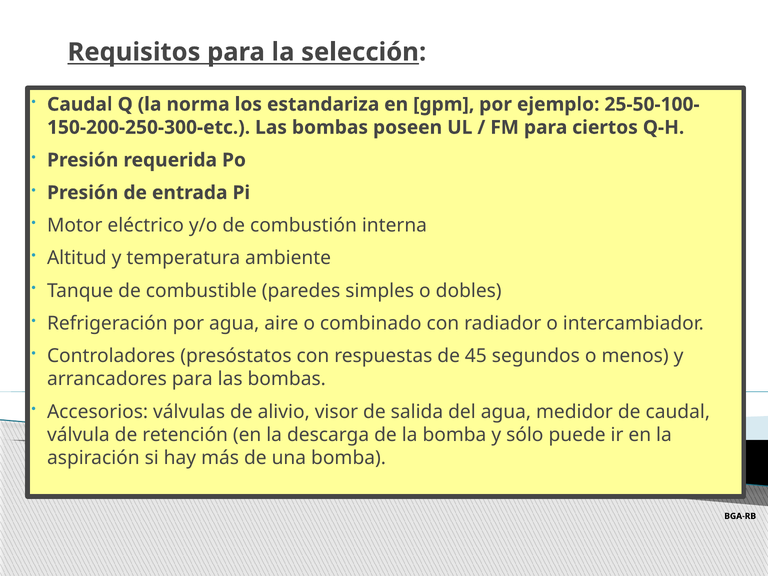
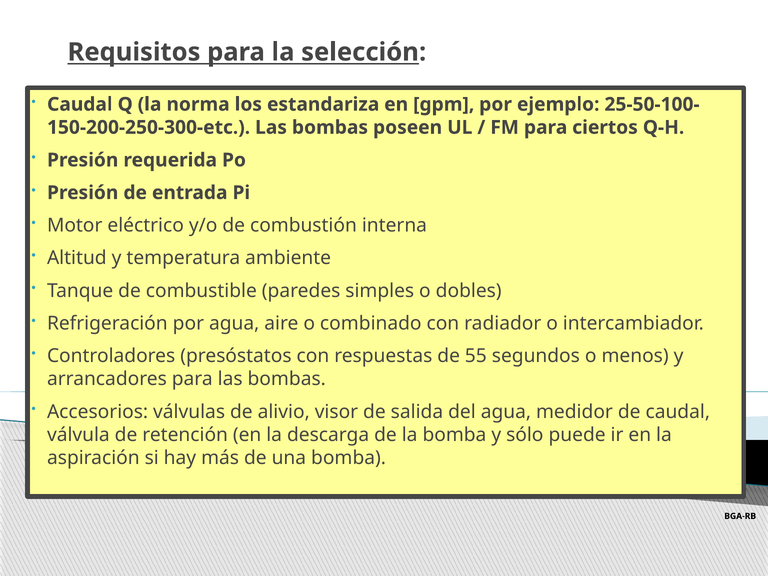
45: 45 -> 55
